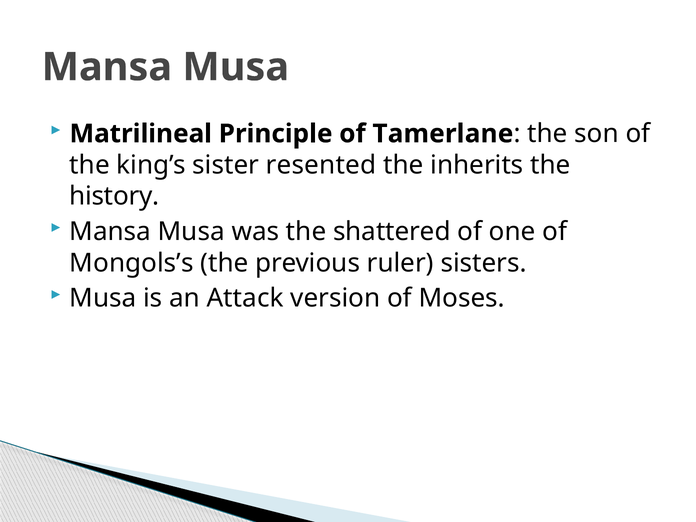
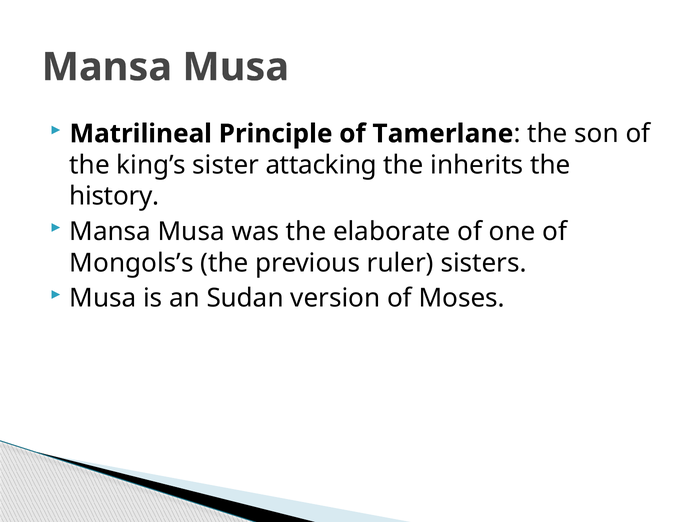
resented: resented -> attacking
shattered: shattered -> elaborate
Attack: Attack -> Sudan
